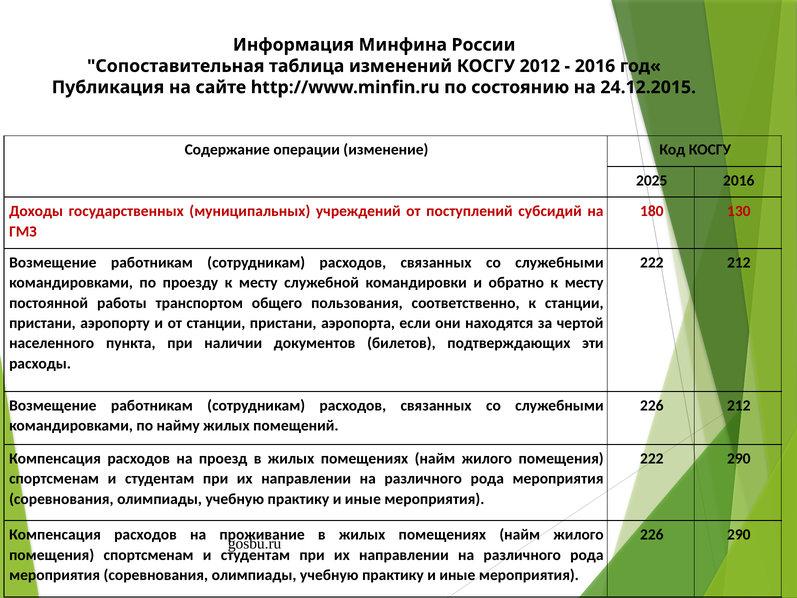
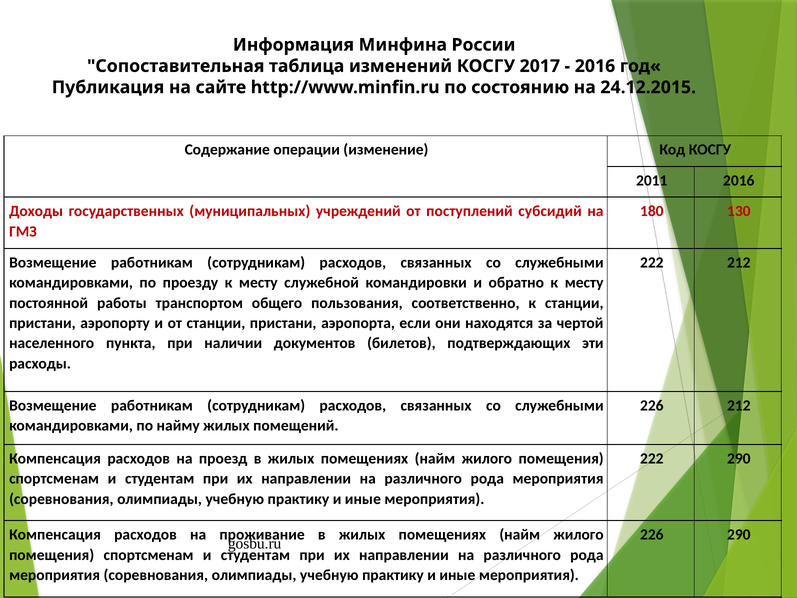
2012: 2012 -> 2017
2025: 2025 -> 2011
